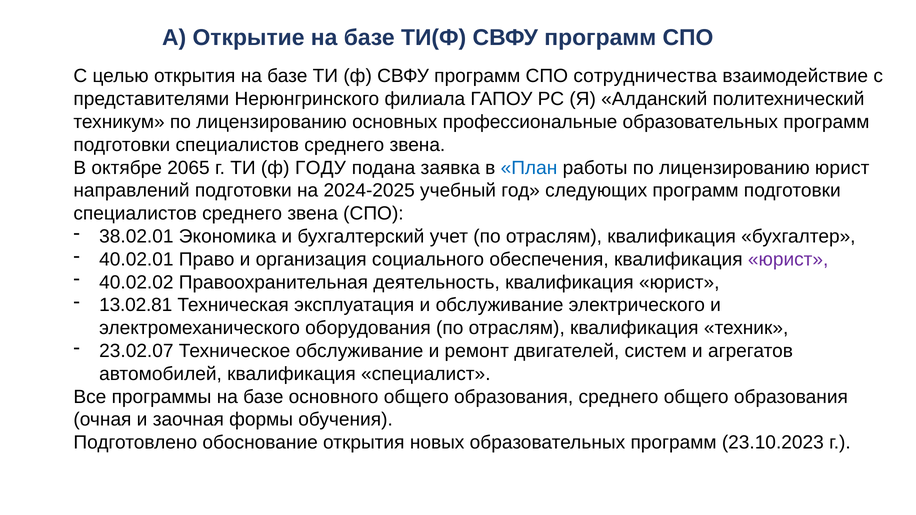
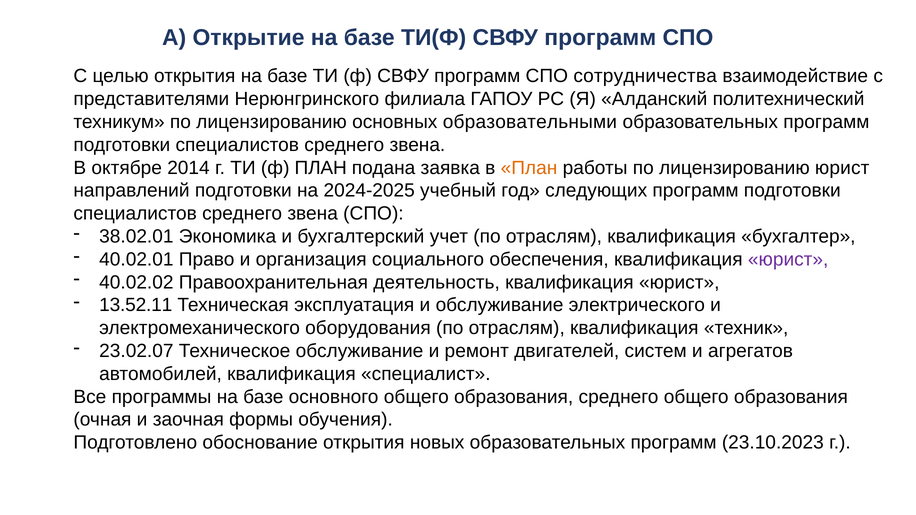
профессиональные: профессиональные -> образовательными
2065: 2065 -> 2014
ф ГОДУ: ГОДУ -> ПЛАН
План at (529, 168) colour: blue -> orange
13.02.81: 13.02.81 -> 13.52.11
